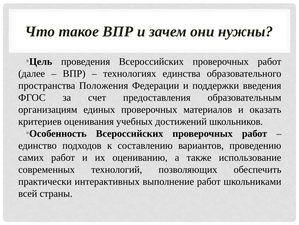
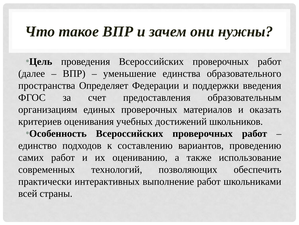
технологиях: технологиях -> уменьшение
Положения: Положения -> Определяет
